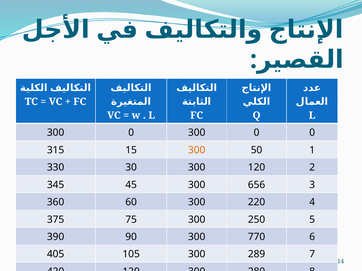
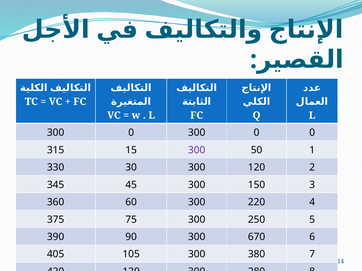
300 at (197, 150) colour: orange -> purple
656: 656 -> 150
770: 770 -> 670
289: 289 -> 380
